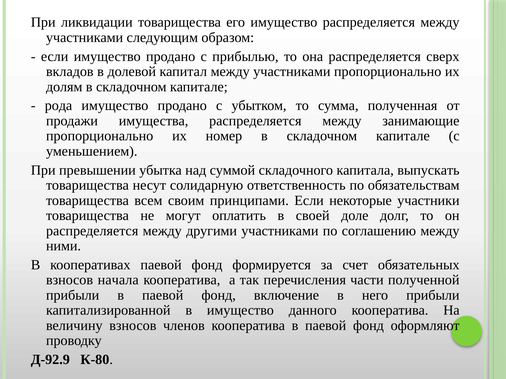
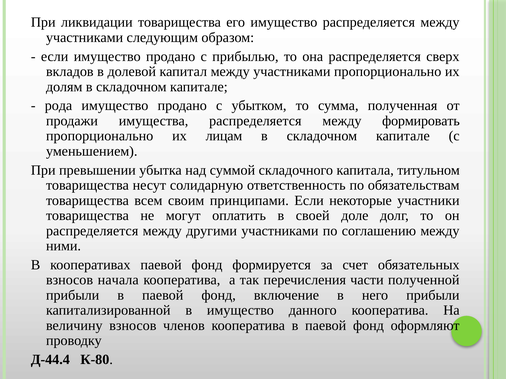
занимающие: занимающие -> формировать
номер: номер -> лицам
выпускать: выпускать -> титульном
Д-92.9: Д-92.9 -> Д-44.4
